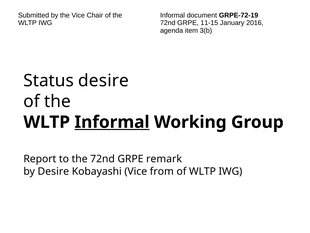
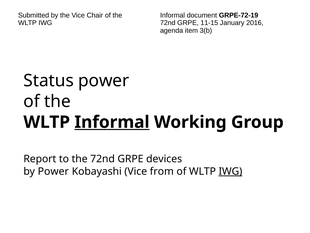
Status desire: desire -> power
remark: remark -> devices
by Desire: Desire -> Power
IWG at (230, 171) underline: none -> present
